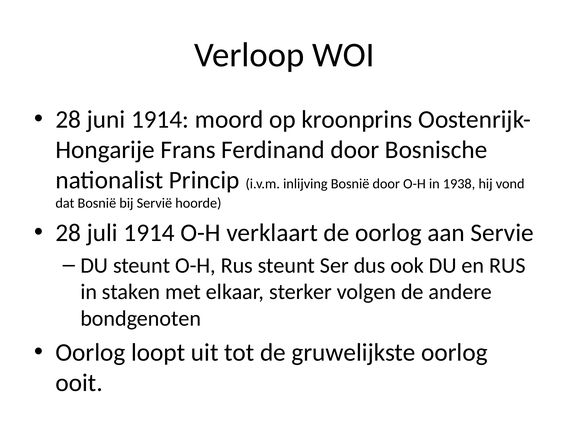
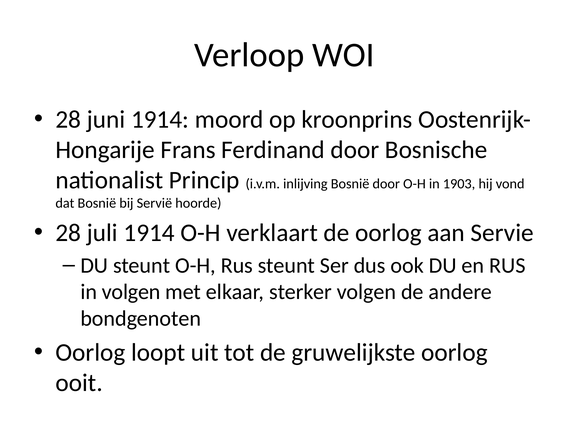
1938: 1938 -> 1903
in staken: staken -> volgen
